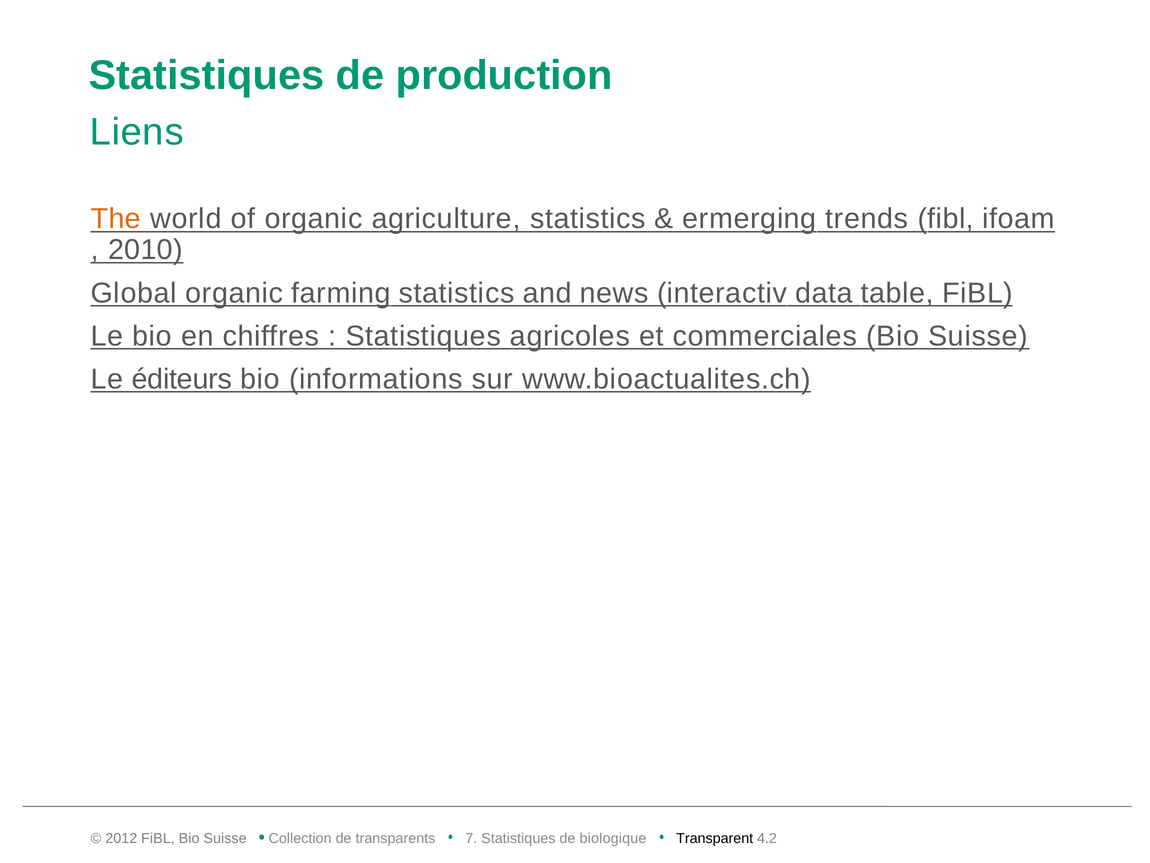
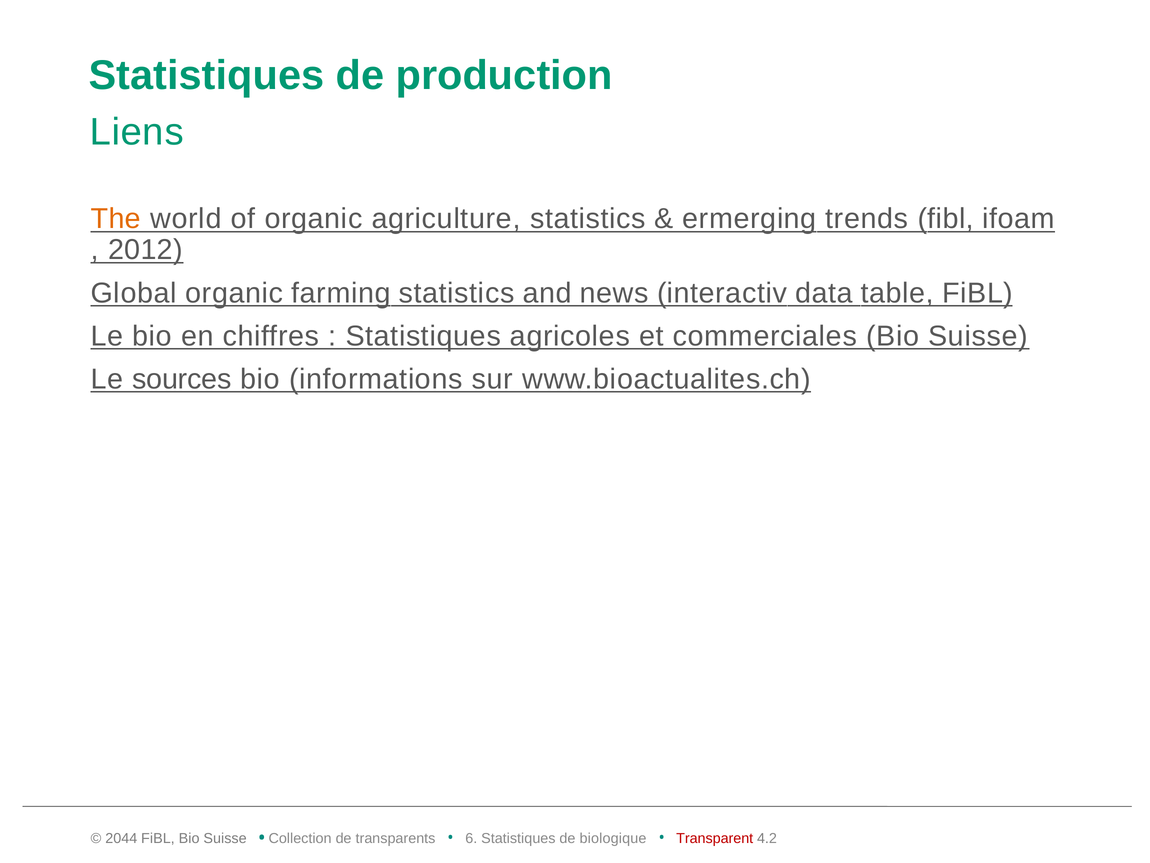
2010: 2010 -> 2012
éditeurs: éditeurs -> sources
2012: 2012 -> 2044
7: 7 -> 6
Transparent colour: black -> red
